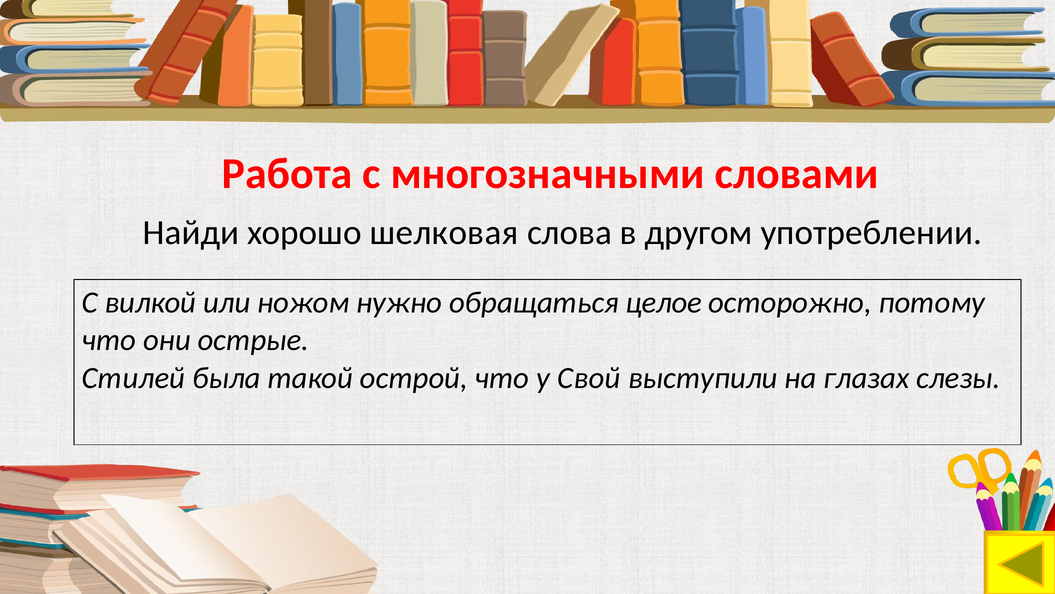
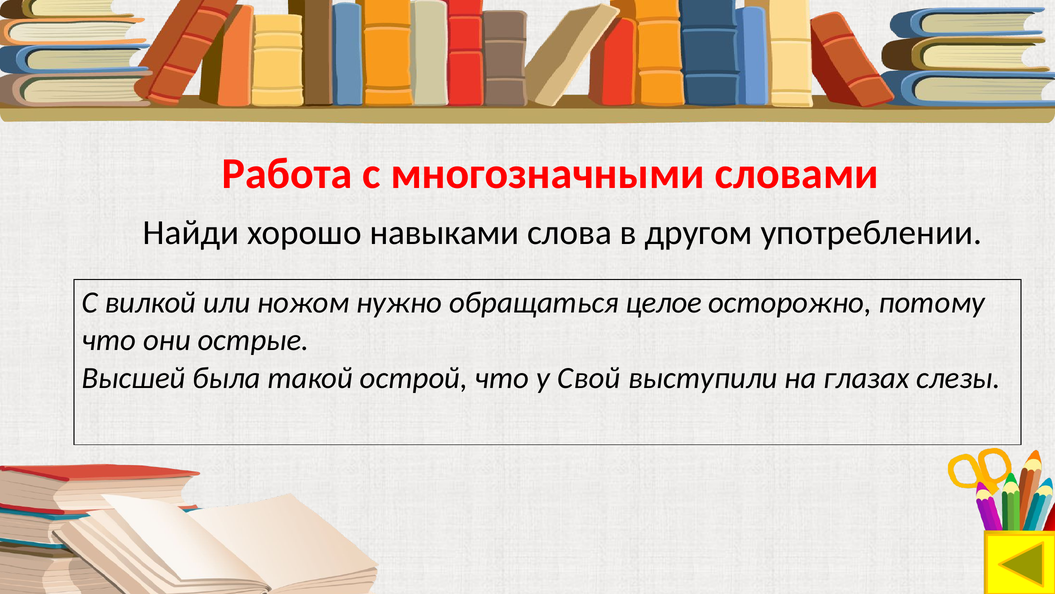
шелковая: шелковая -> навыками
Стилей: Стилей -> Высшей
